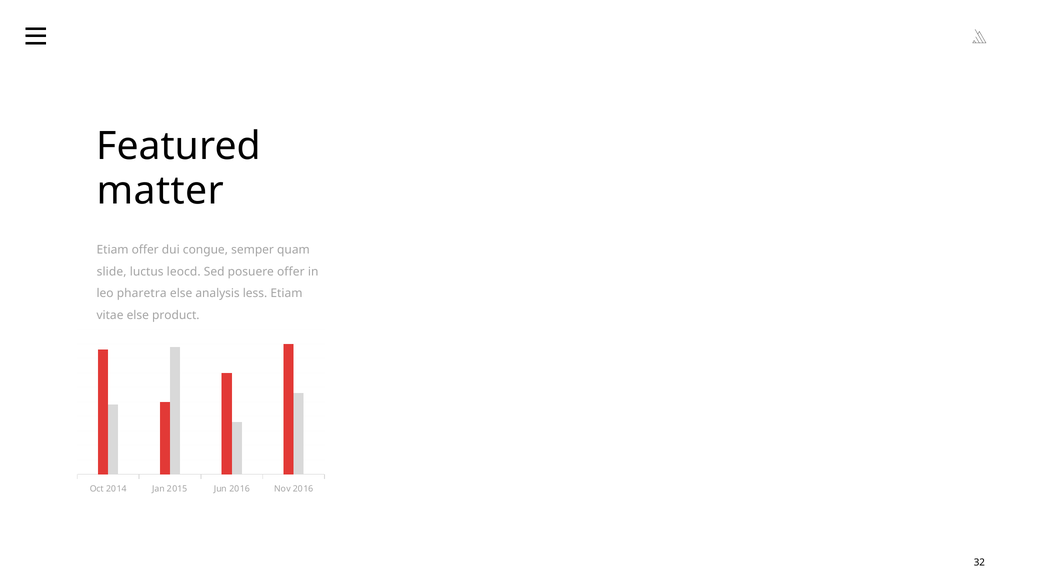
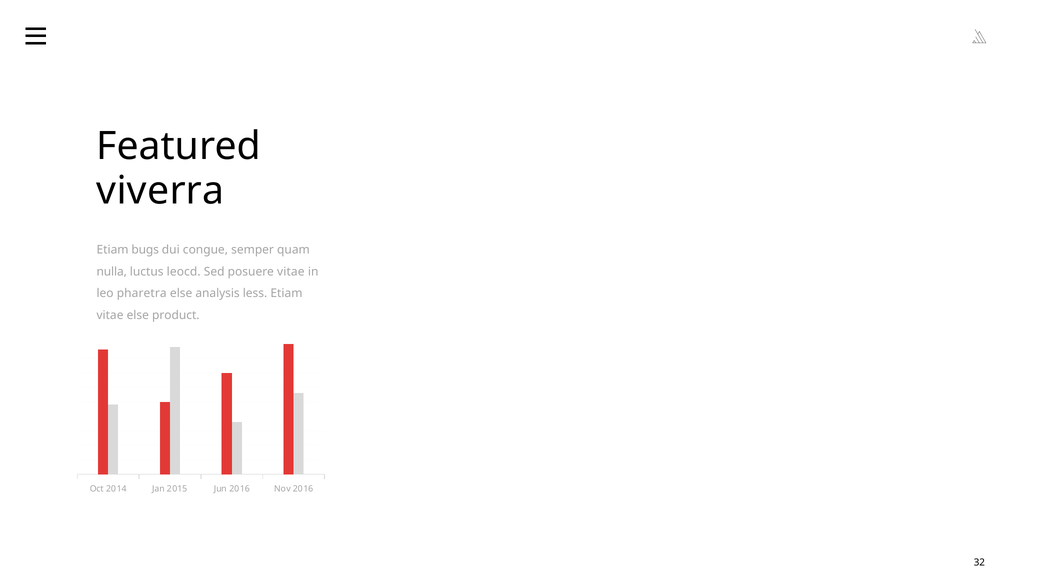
matter: matter -> viverra
Etiam offer: offer -> bugs
slide: slide -> nulla
posuere offer: offer -> vitae
